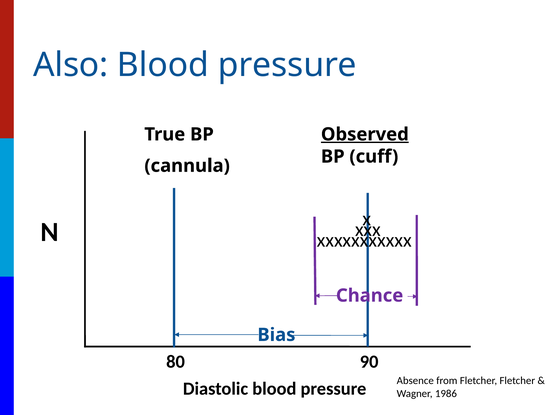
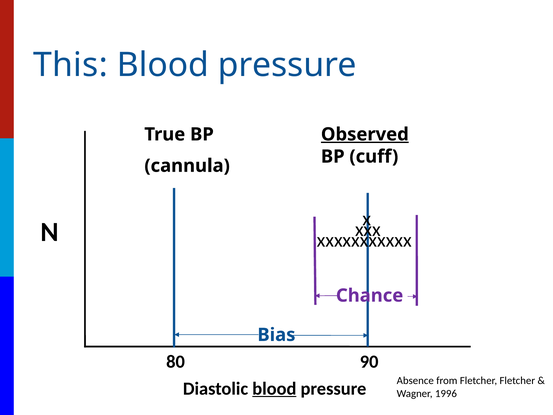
Also: Also -> This
blood at (274, 388) underline: none -> present
1986: 1986 -> 1996
